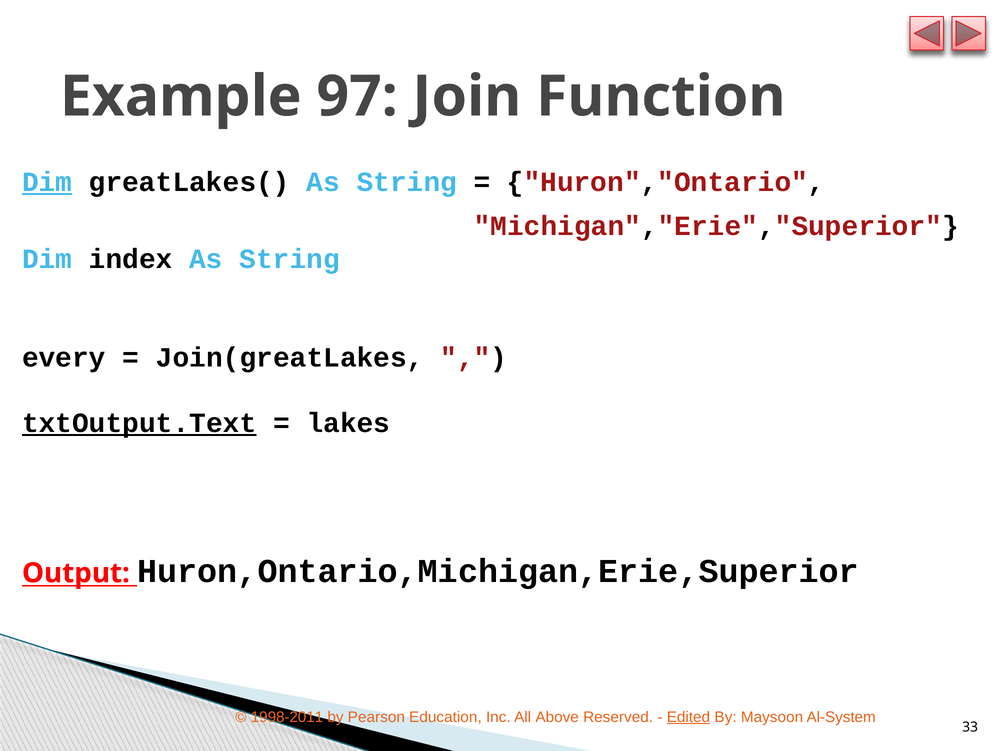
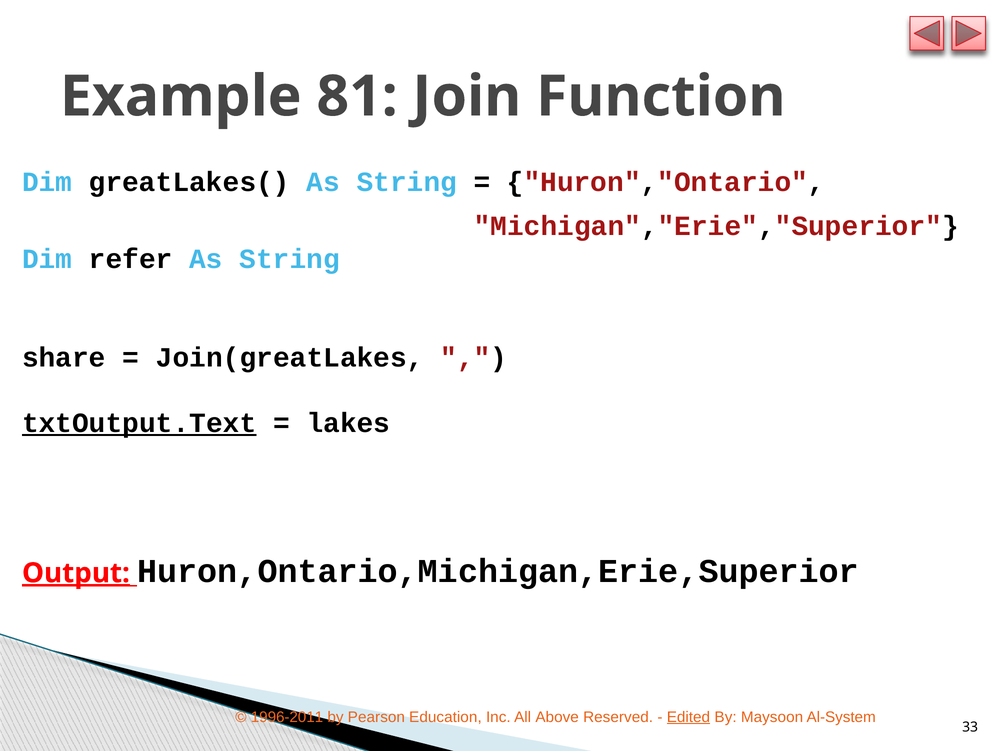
97: 97 -> 81
Dim at (47, 182) underline: present -> none
index: index -> refer
every: every -> share
Output underline: none -> present
1998-2011: 1998-2011 -> 1996-2011
